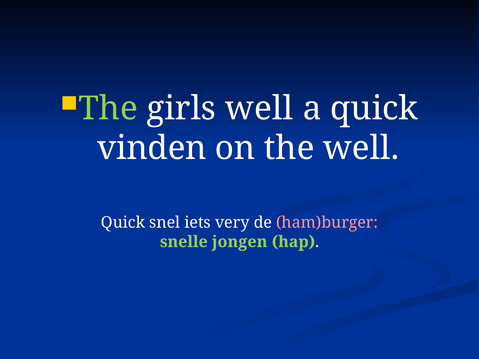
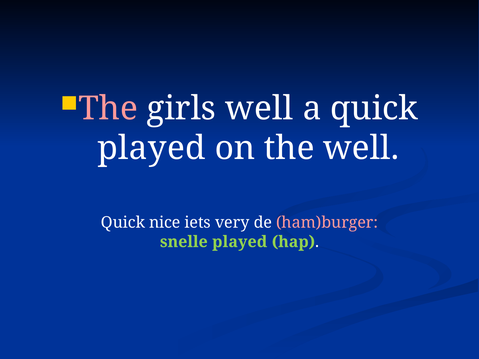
The at (108, 109) colour: light green -> pink
vinden at (152, 148): vinden -> played
snel: snel -> nice
snelle jongen: jongen -> played
